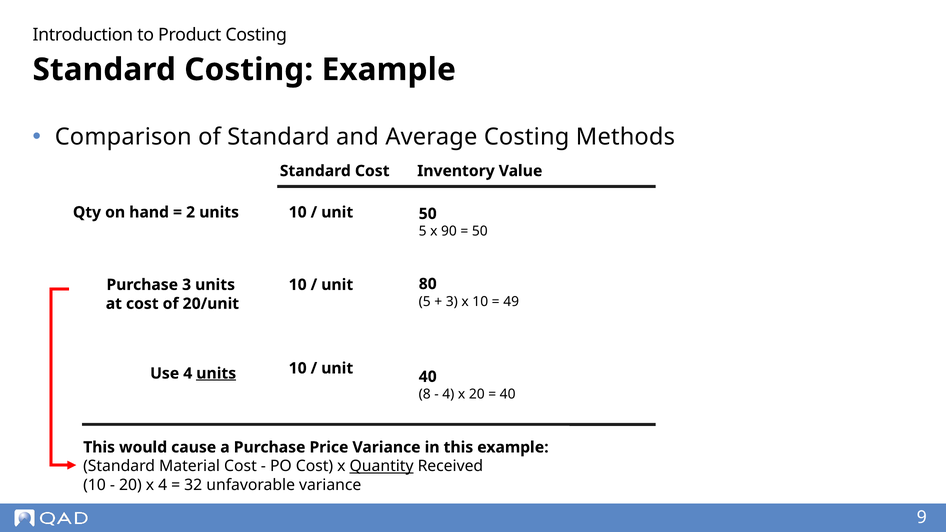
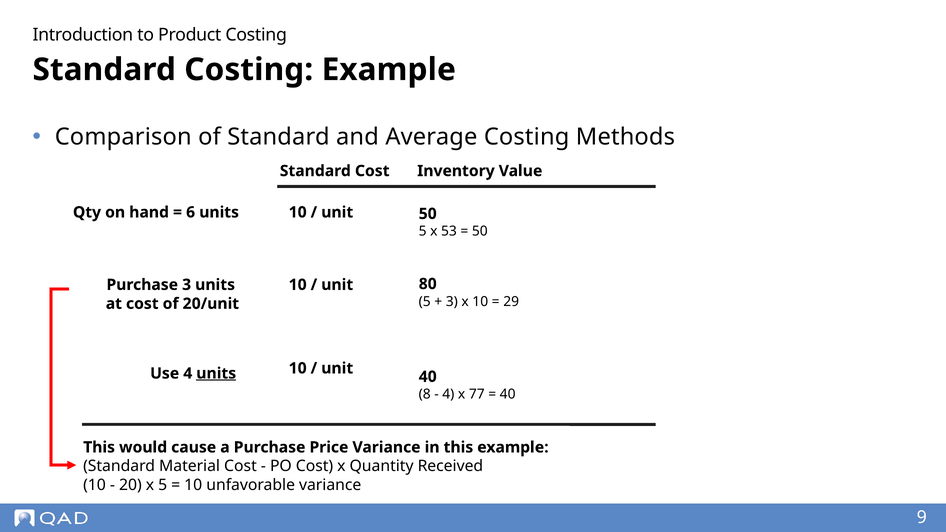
2: 2 -> 6
90: 90 -> 53
49: 49 -> 29
x 20: 20 -> 77
Quantity underline: present -> none
x 4: 4 -> 5
32 at (193, 485): 32 -> 10
